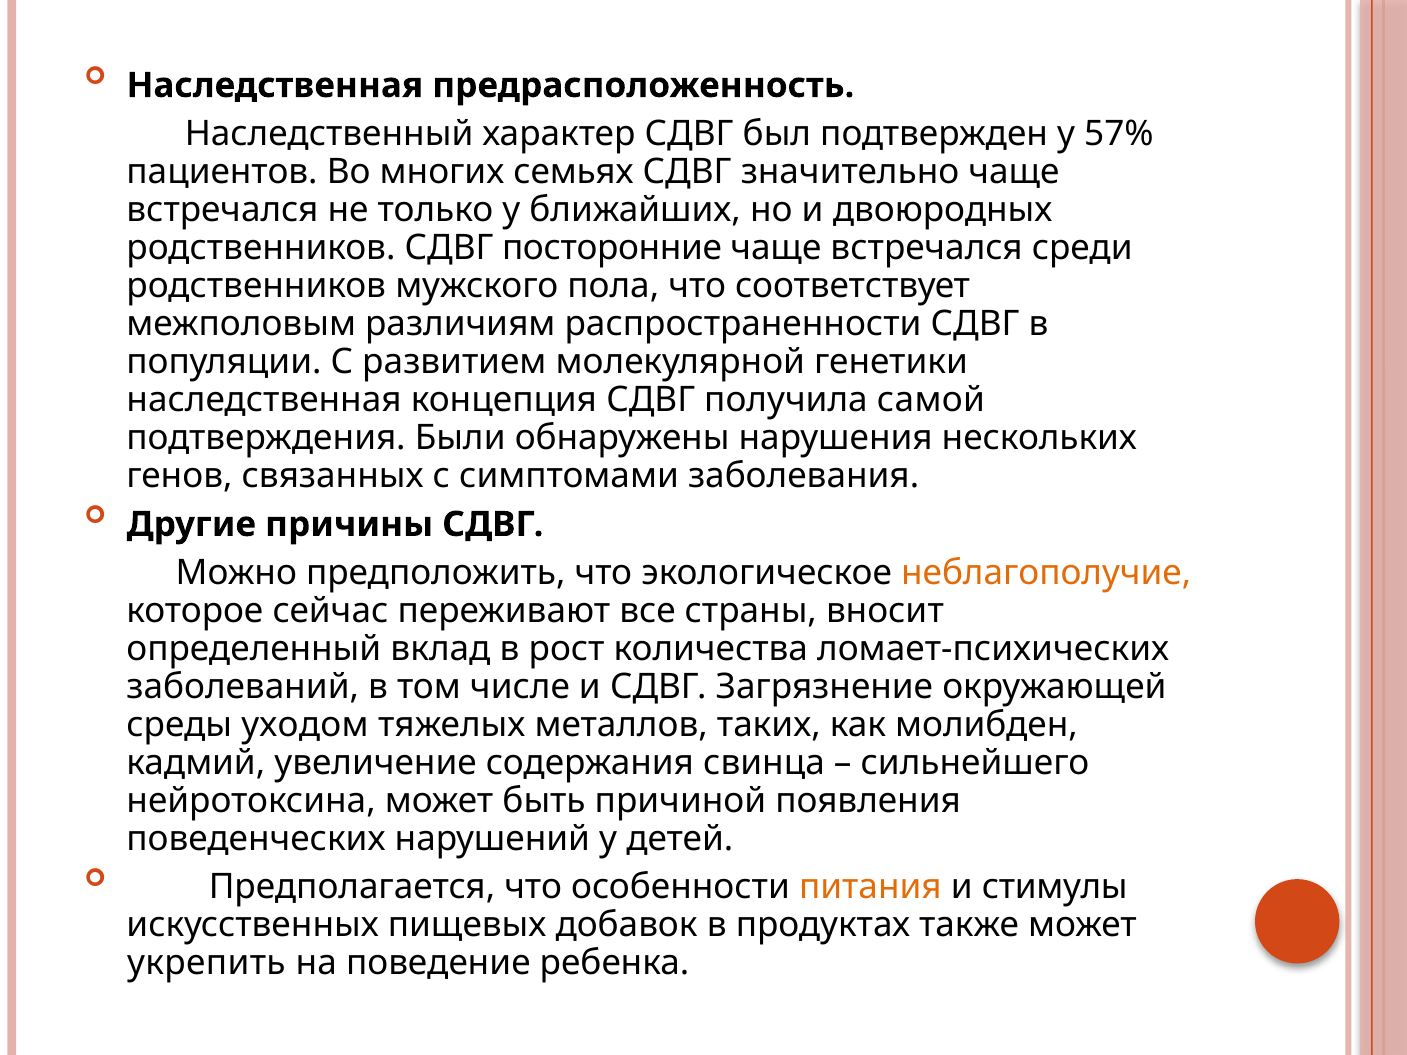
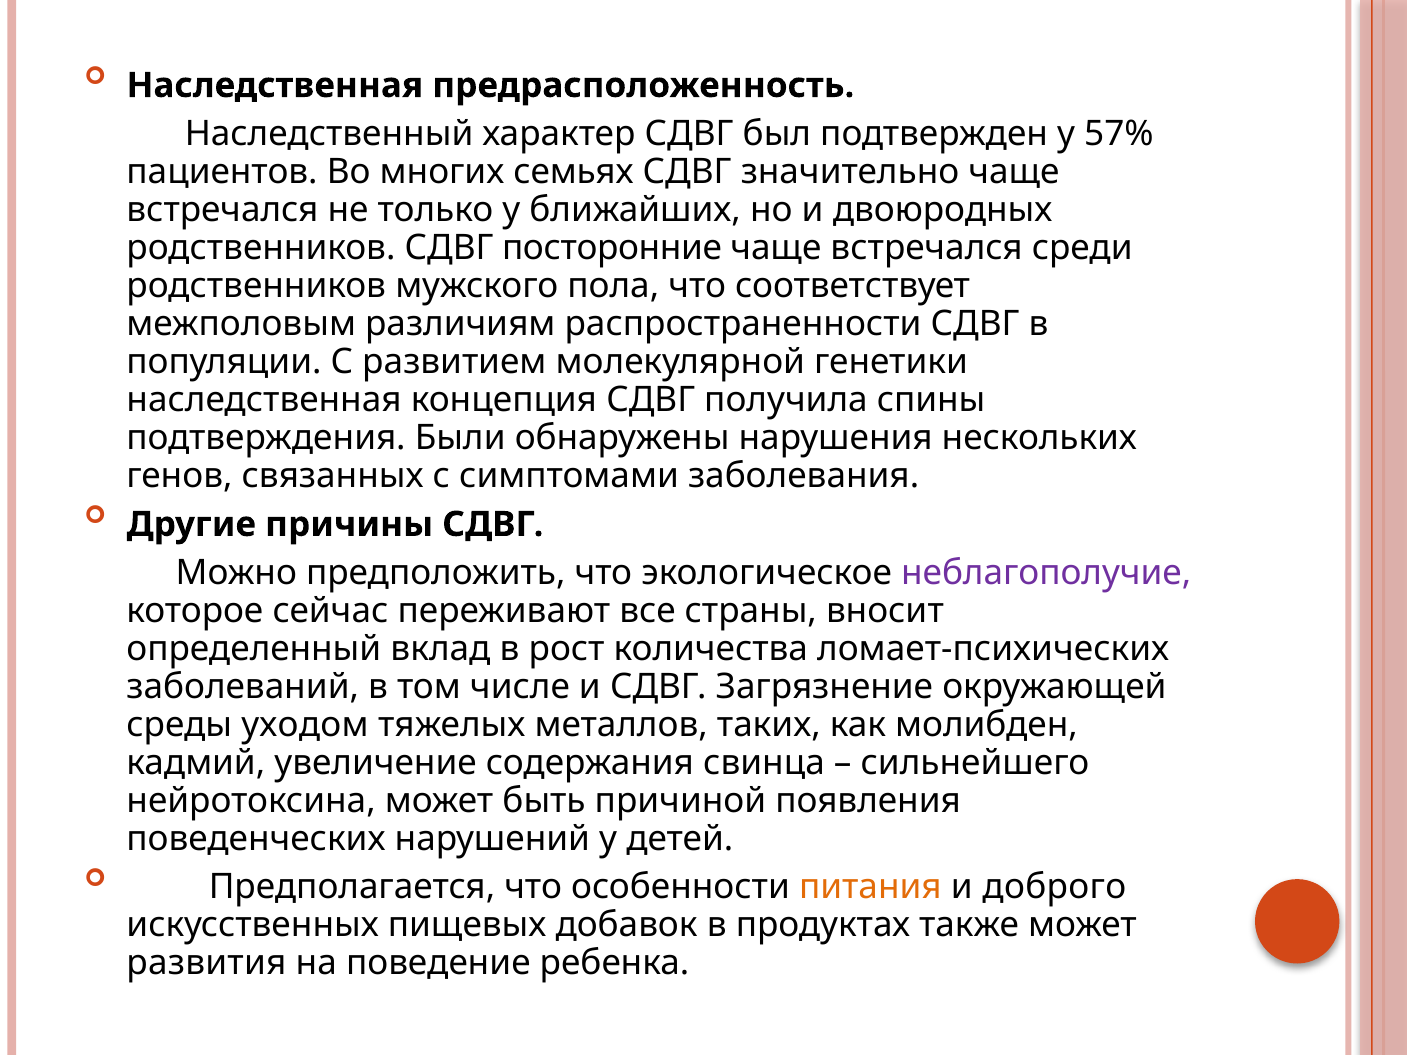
самой: самой -> спины
неблагополучие colour: orange -> purple
стимулы: стимулы -> доброго
укрепить: укрепить -> развития
